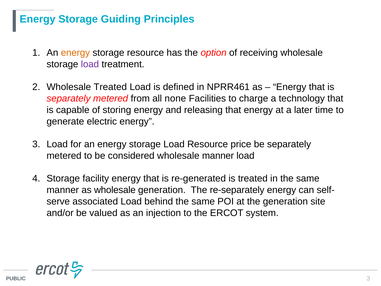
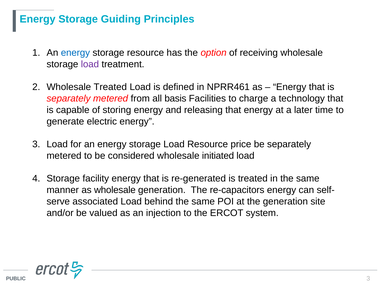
energy at (75, 53) colour: orange -> blue
none: none -> basis
wholesale manner: manner -> initiated
re-separately: re-separately -> re-capacitors
